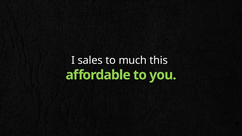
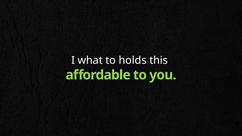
sales: sales -> what
much: much -> holds
